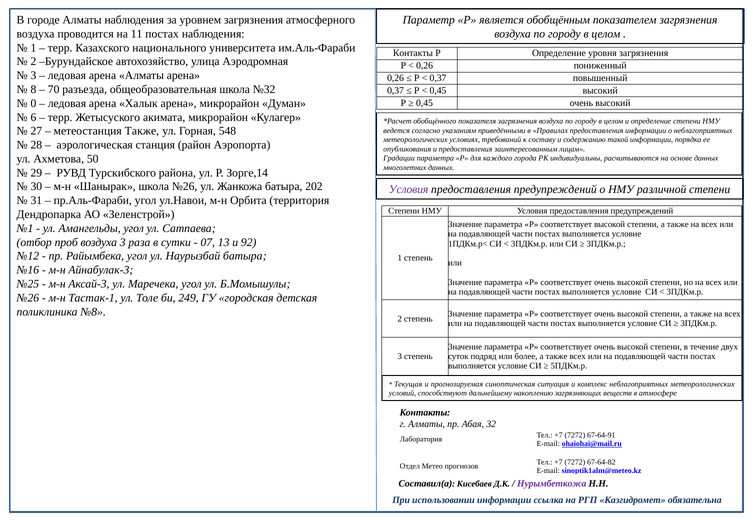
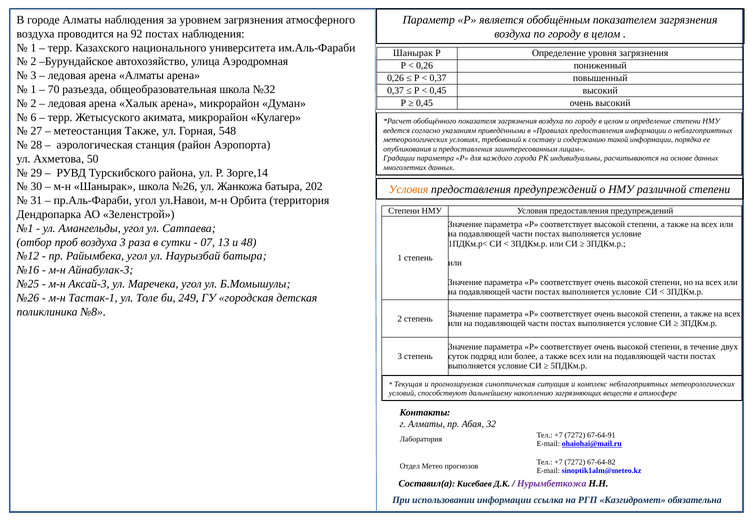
11: 11 -> 92
Контакты at (413, 53): Контакты -> Шанырак
8 at (33, 89): 8 -> 1
0 at (33, 103): 0 -> 2
Условия at (409, 190) colour: purple -> orange
92: 92 -> 48
